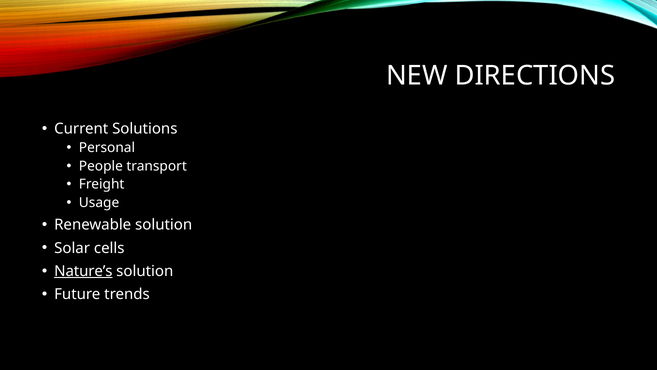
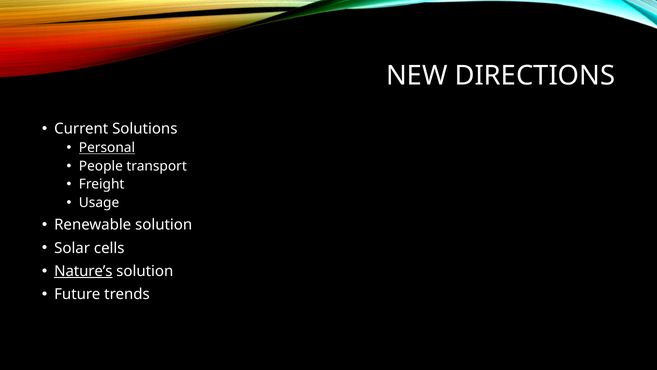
Personal underline: none -> present
